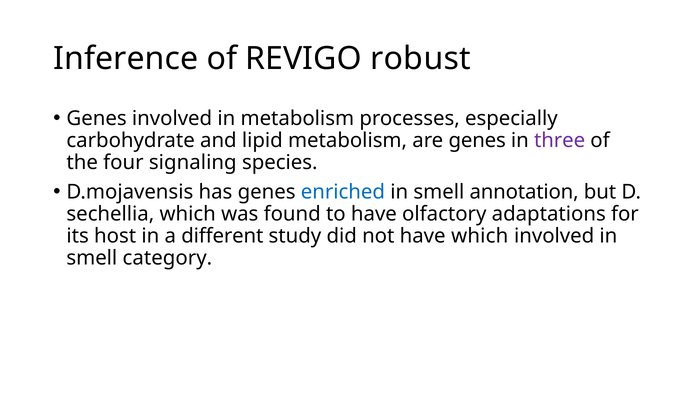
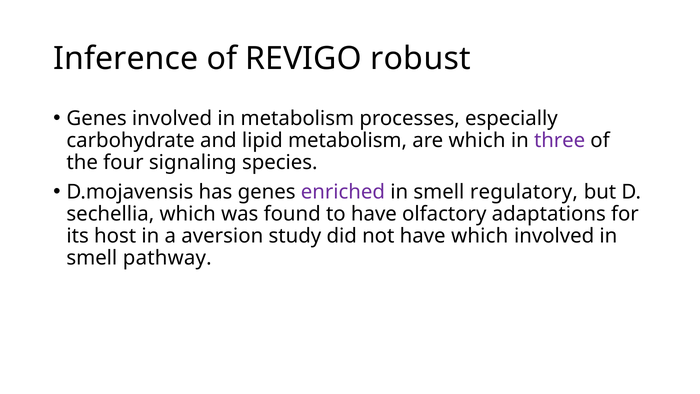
are genes: genes -> which
enriched colour: blue -> purple
annotation: annotation -> regulatory
different: different -> aversion
category: category -> pathway
